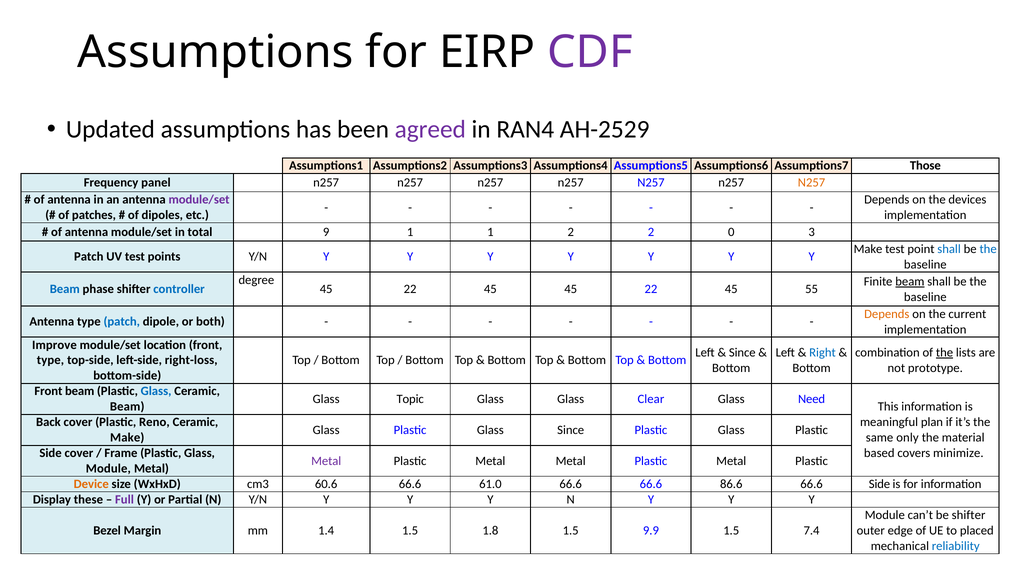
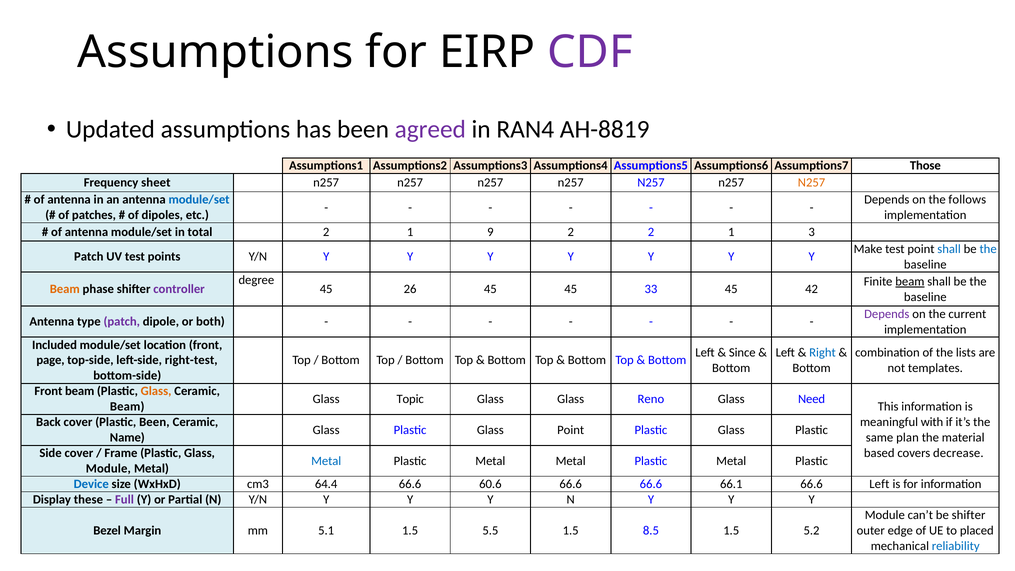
AH-2529: AH-2529 -> AH-8819
panel: panel -> sheet
module/set at (199, 200) colour: purple -> blue
devices: devices -> follows
total 9: 9 -> 2
1 1: 1 -> 9
2 2 0: 0 -> 1
Beam at (65, 289) colour: blue -> orange
controller colour: blue -> purple
22 at (410, 289): 22 -> 26
45 45 22: 22 -> 33
55: 55 -> 42
Depends at (887, 314) colour: orange -> purple
patch at (122, 322) colour: blue -> purple
Improve: Improve -> Included
the at (945, 353) underline: present -> none
type at (50, 360): type -> page
right-loss: right-loss -> right-test
prototype: prototype -> templates
Glass at (156, 391) colour: blue -> orange
Clear: Clear -> Reno
Plastic Reno: Reno -> Been
plan: plan -> with
Glass Since: Since -> Point
Make at (127, 438): Make -> Name
only: only -> plan
minimize: minimize -> decrease
Metal at (326, 461) colour: purple -> blue
Device colour: orange -> blue
60.6: 60.6 -> 64.4
61.0: 61.0 -> 60.6
86.6: 86.6 -> 66.1
66.6 Side: Side -> Left
1.4: 1.4 -> 5.1
1.8: 1.8 -> 5.5
9.9: 9.9 -> 8.5
7.4: 7.4 -> 5.2
